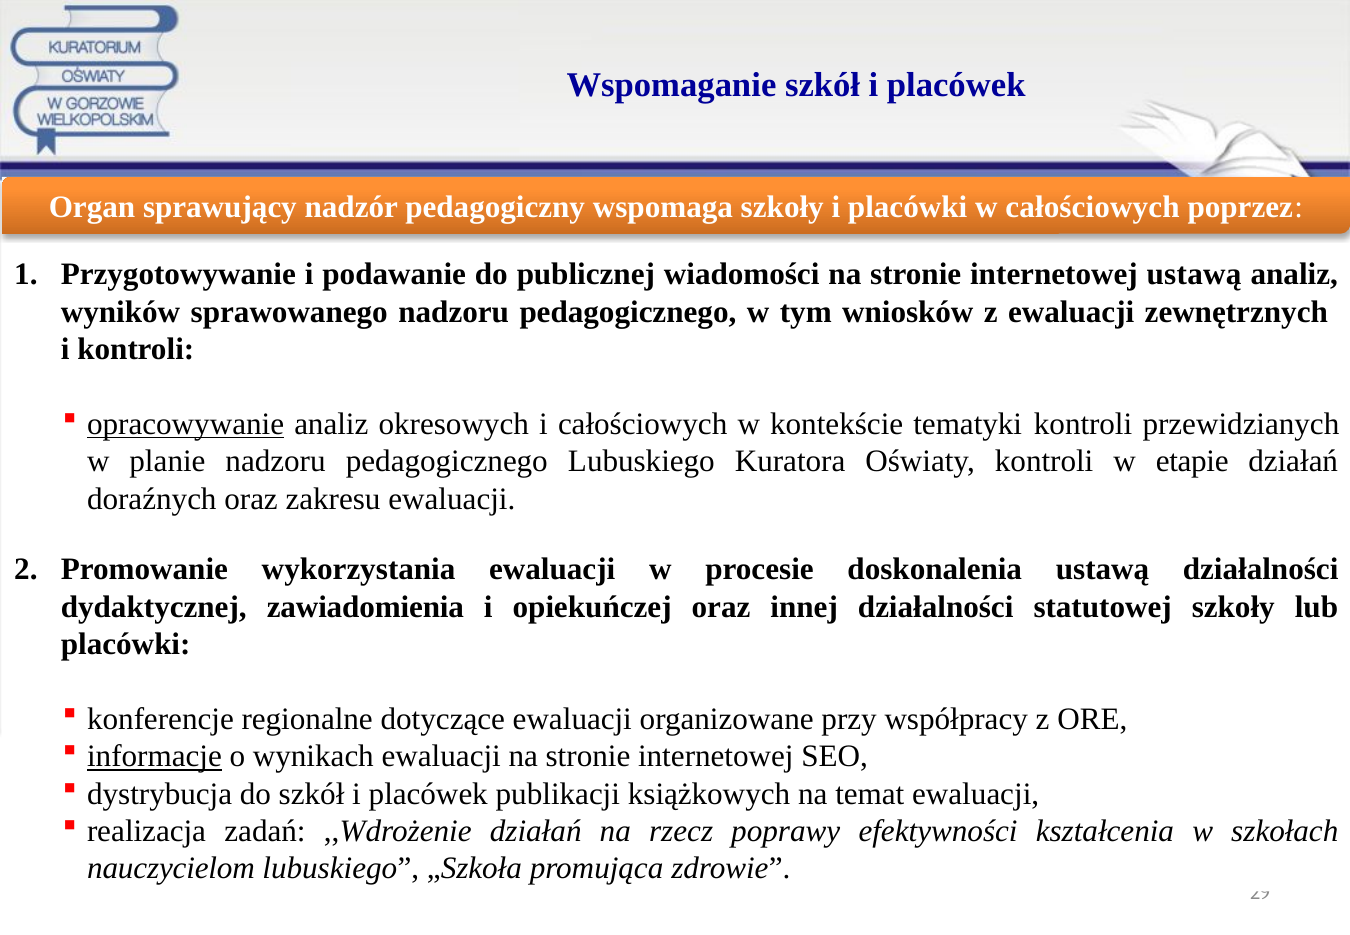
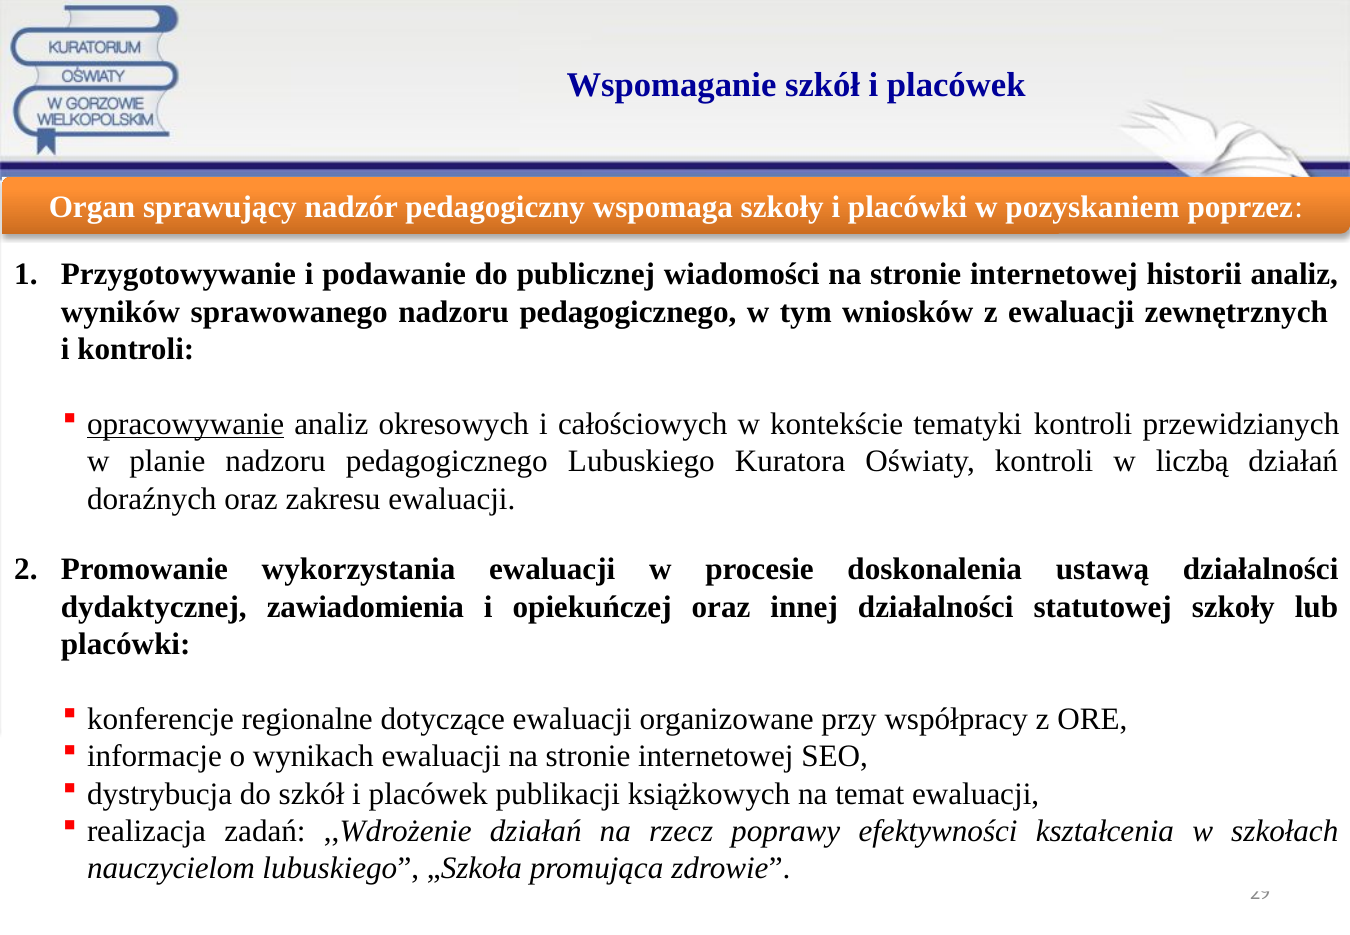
w całościowych: całościowych -> pozyskaniem
internetowej ustawą: ustawą -> historii
etapie: etapie -> liczbą
informacje underline: present -> none
